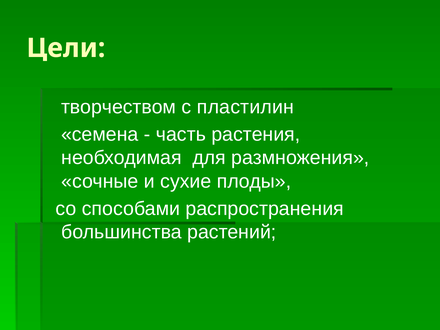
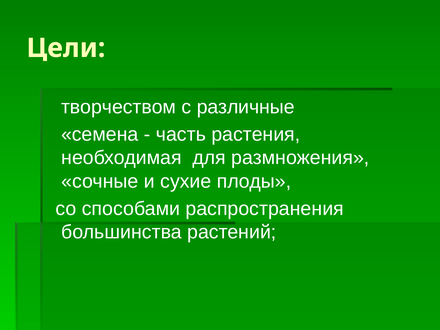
пластилин: пластилин -> различные
